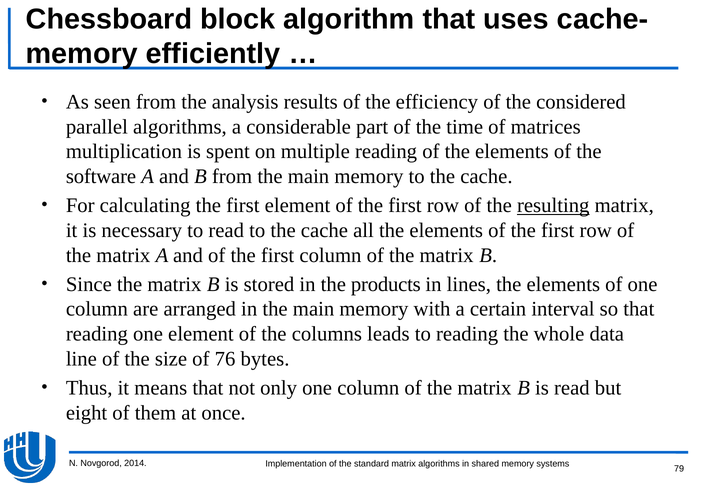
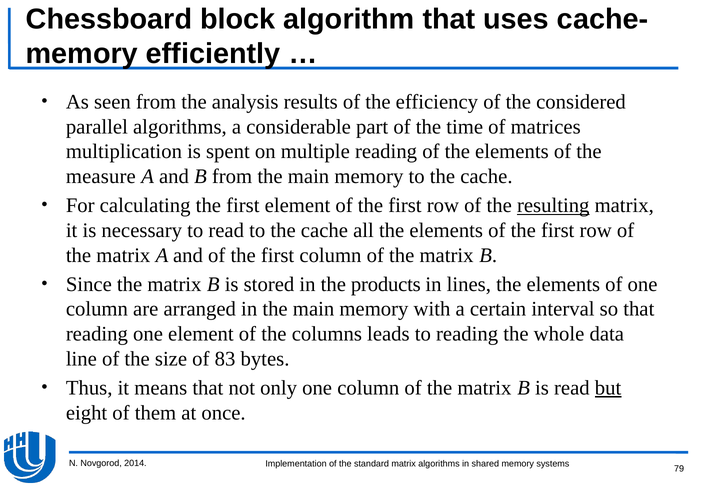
software: software -> measure
76: 76 -> 83
but underline: none -> present
